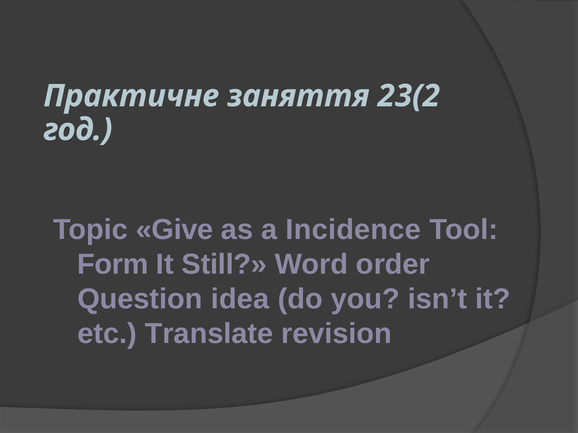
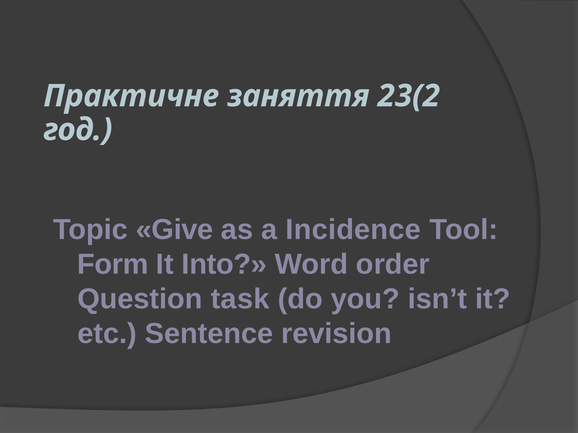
Still: Still -> Into
idea: idea -> task
Translate: Translate -> Sentence
